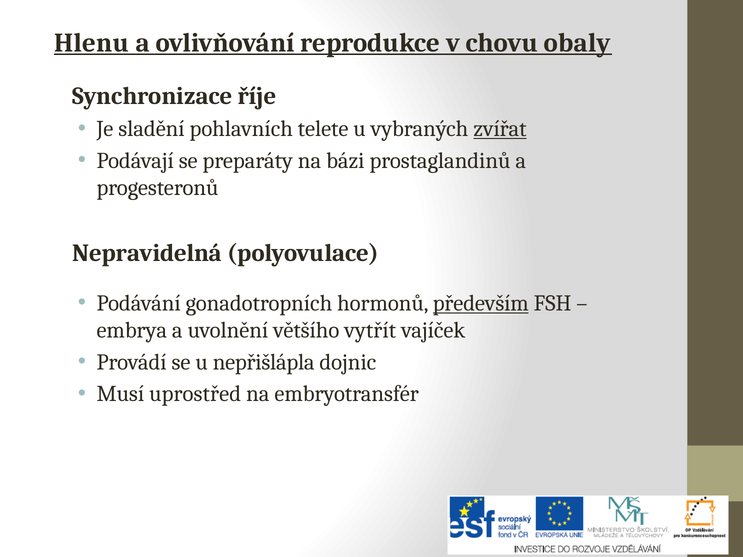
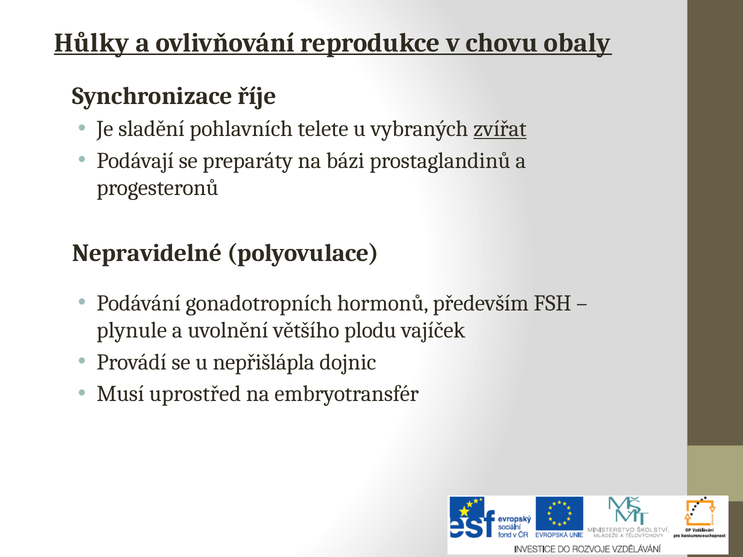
Hlenu: Hlenu -> Hůlky
Nepravidelná: Nepravidelná -> Nepravidelné
především underline: present -> none
embrya: embrya -> plynule
vytřít: vytřít -> plodu
